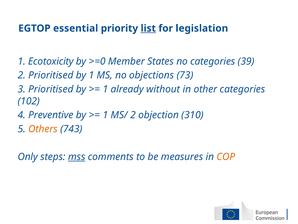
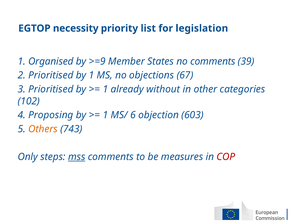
essential: essential -> necessity
list underline: present -> none
Ecotoxicity: Ecotoxicity -> Organised
>=0: >=0 -> >=9
no categories: categories -> comments
73: 73 -> 67
Preventive: Preventive -> Proposing
MS/ 2: 2 -> 6
310: 310 -> 603
COP colour: orange -> red
